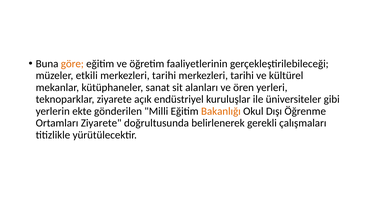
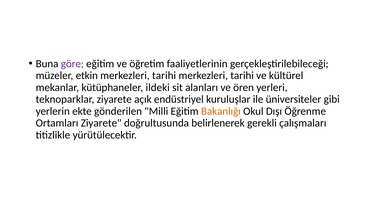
göre colour: orange -> purple
etkili: etkili -> etkin
sanat: sanat -> ildeki
